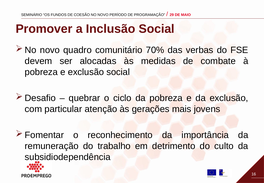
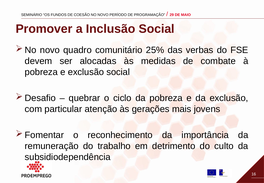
70%: 70% -> 25%
